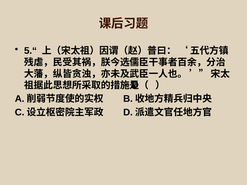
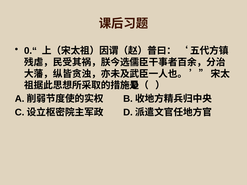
5.“: 5.“ -> 0.“
